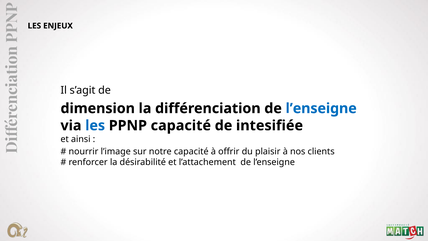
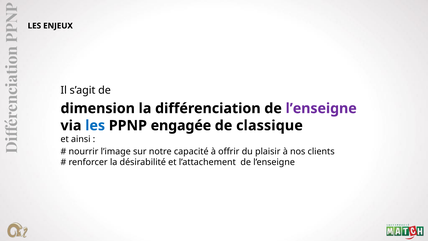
l’enseigne at (321, 108) colour: blue -> purple
PPNP capacité: capacité -> engagée
intesifiée: intesifiée -> classique
